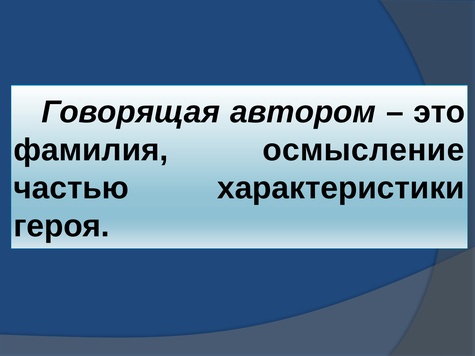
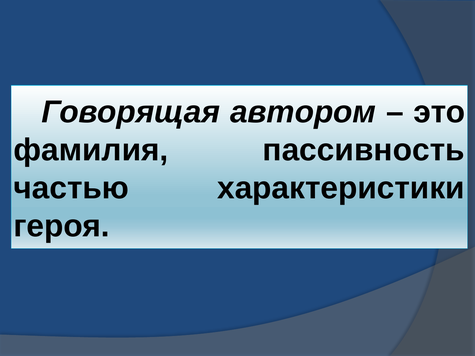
осмысление: осмысление -> пассивность
